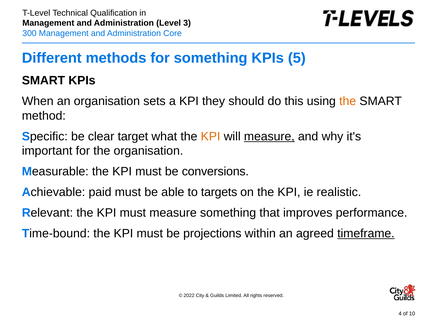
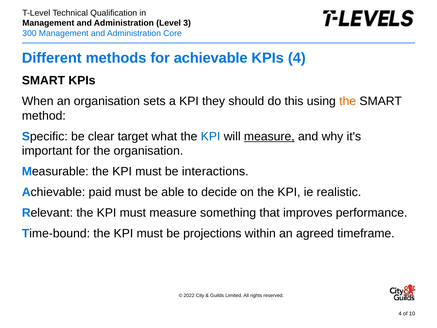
for something: something -> achievable
KPIs 5: 5 -> 4
KPI at (211, 136) colour: orange -> blue
conversions: conversions -> interactions
targets: targets -> decide
timeframe underline: present -> none
